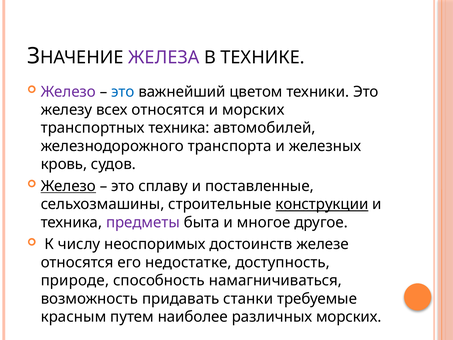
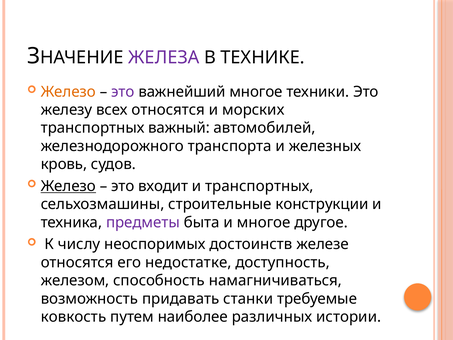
Железо at (68, 92) colour: purple -> orange
это at (123, 92) colour: blue -> purple
важнейший цветом: цветом -> многое
транспортных техника: техника -> важный
сплаву: сплаву -> входит
и поставленные: поставленные -> транспортных
конструкции underline: present -> none
природе: природе -> железом
красным: красным -> ковкость
различных морских: морских -> истории
